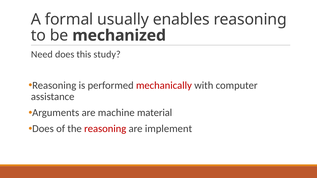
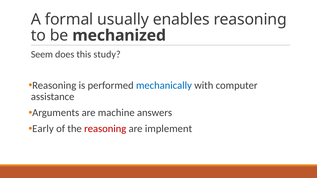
Need: Need -> Seem
mechanically colour: red -> blue
material: material -> answers
Does at (43, 129): Does -> Early
